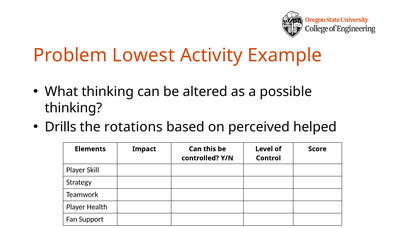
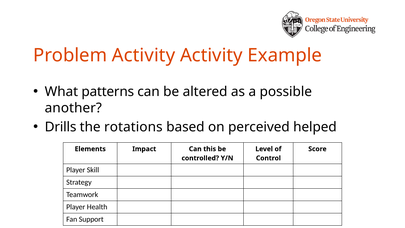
Problem Lowest: Lowest -> Activity
What thinking: thinking -> patterns
thinking at (73, 108): thinking -> another
